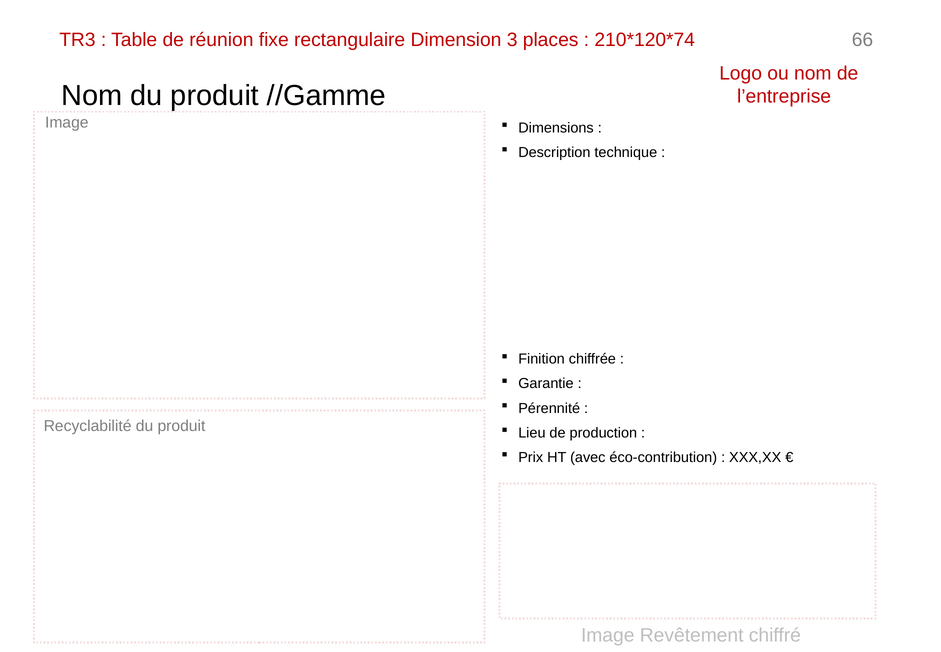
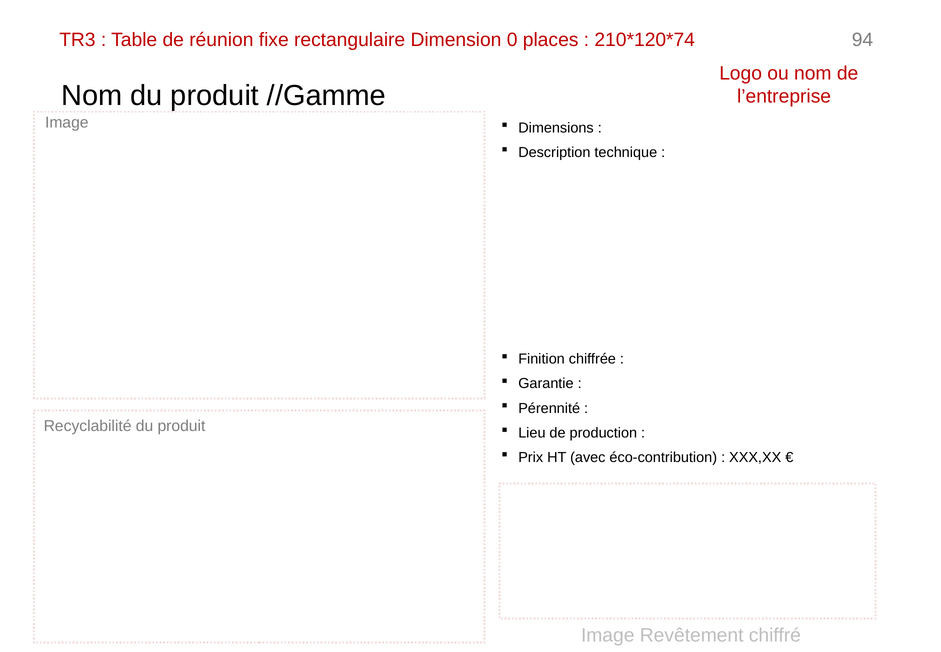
3: 3 -> 0
66: 66 -> 94
